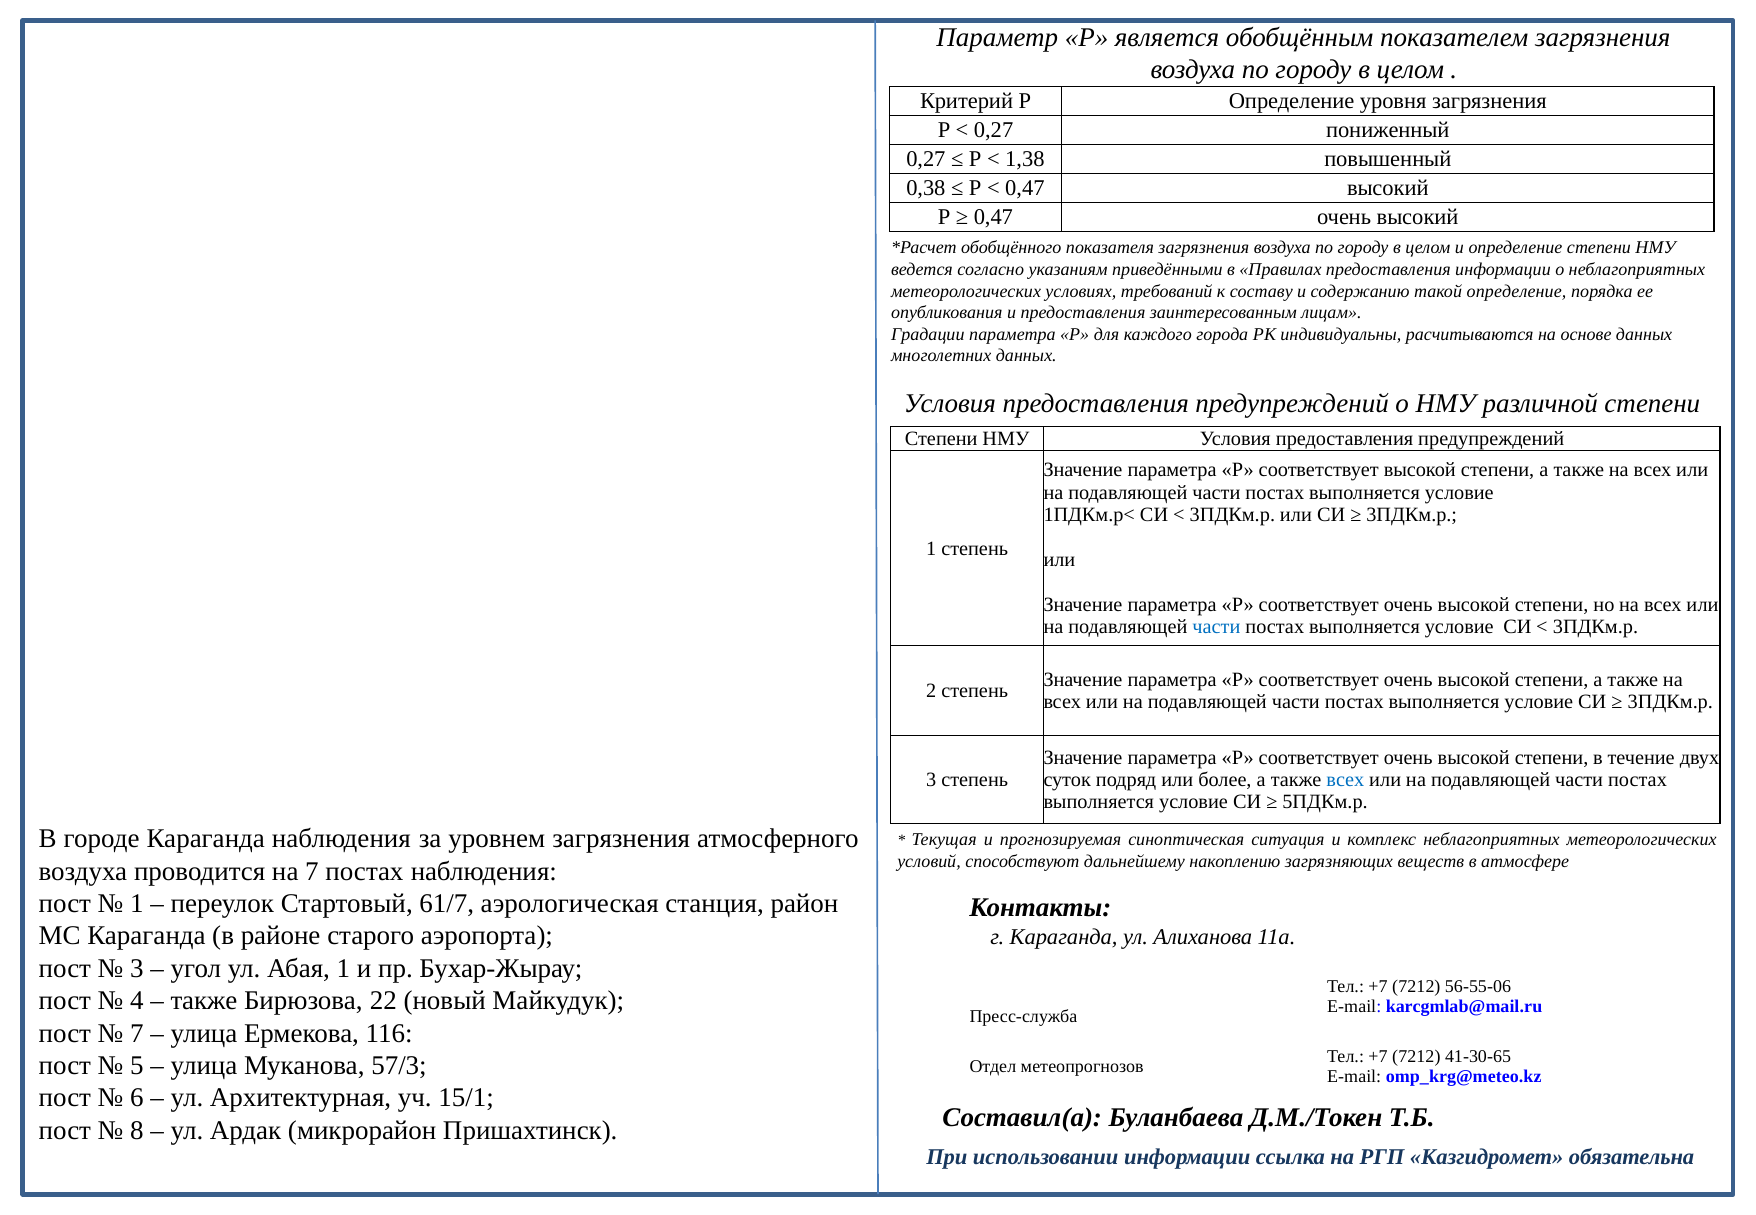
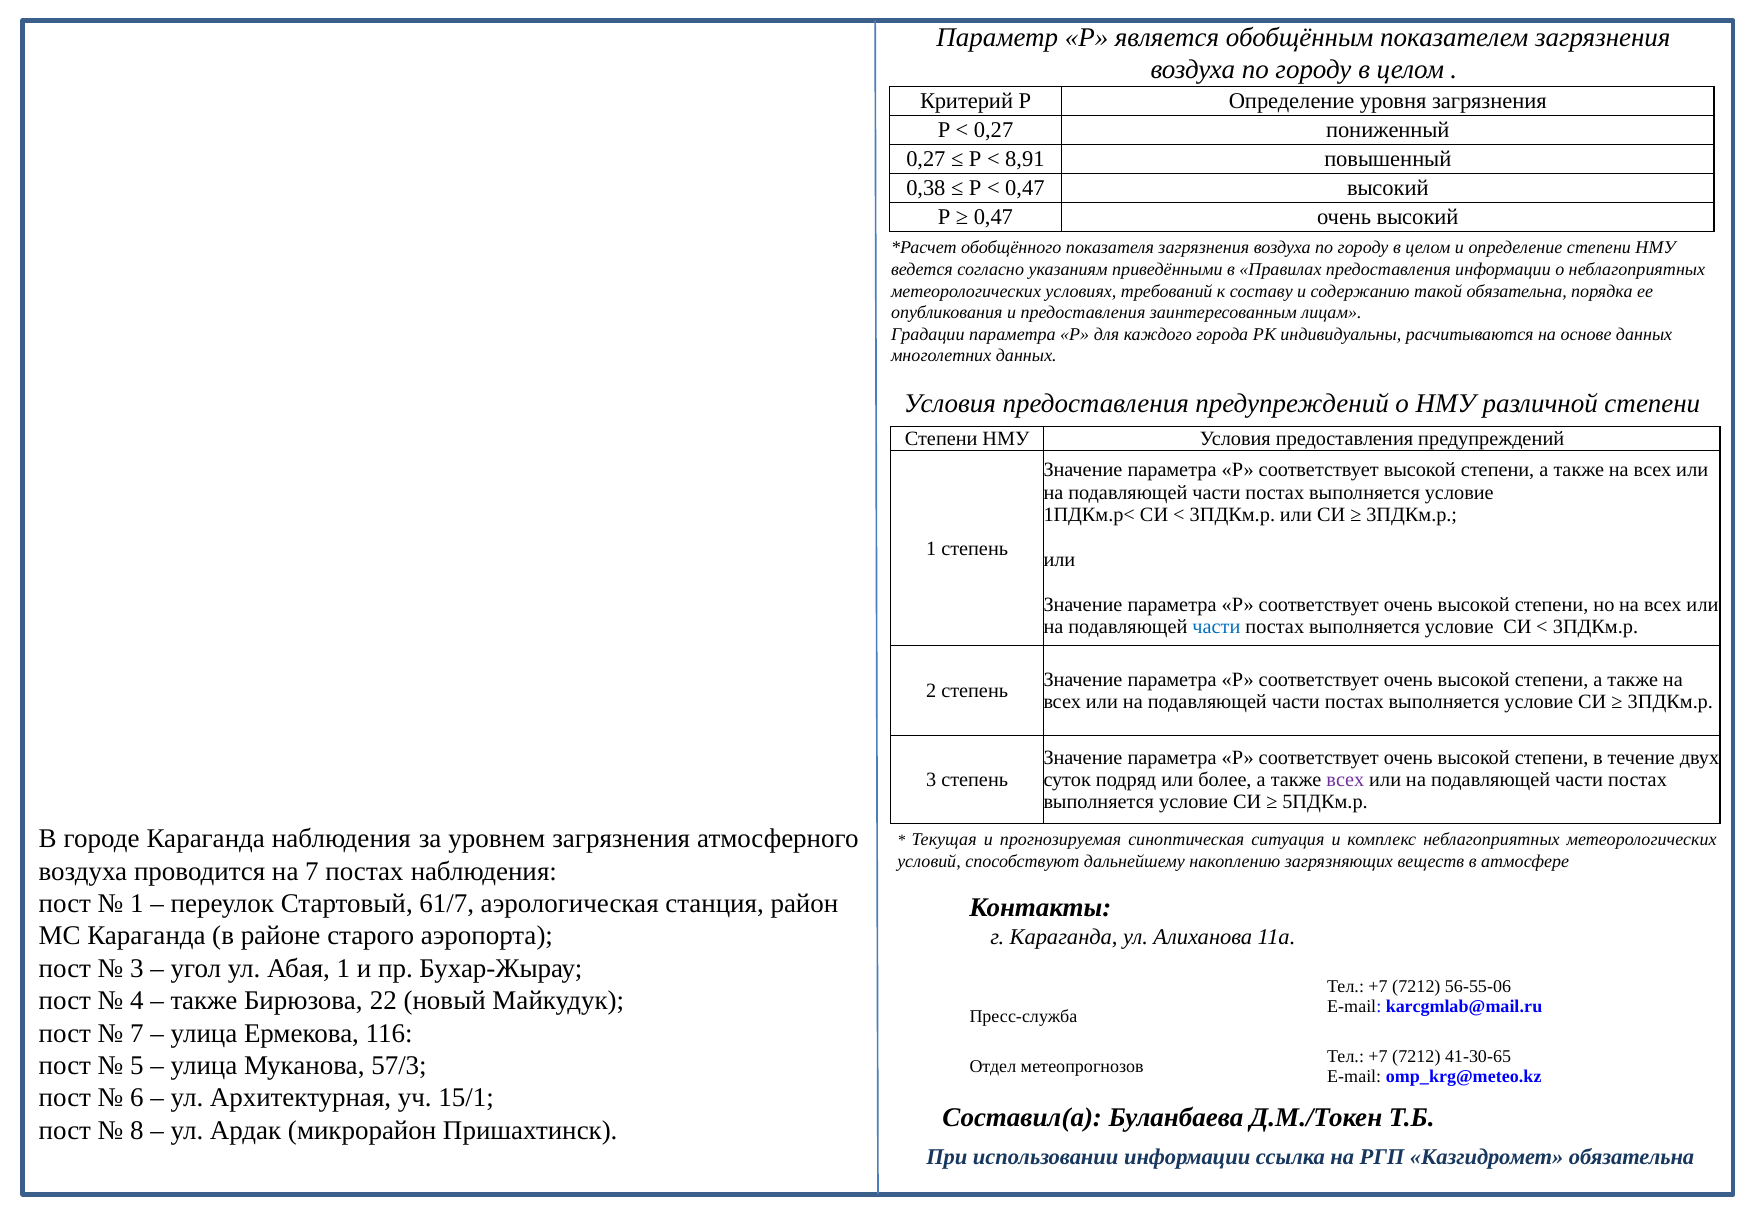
1,38: 1,38 -> 8,91
такой определение: определение -> обязательна
всех at (1345, 780) colour: blue -> purple
